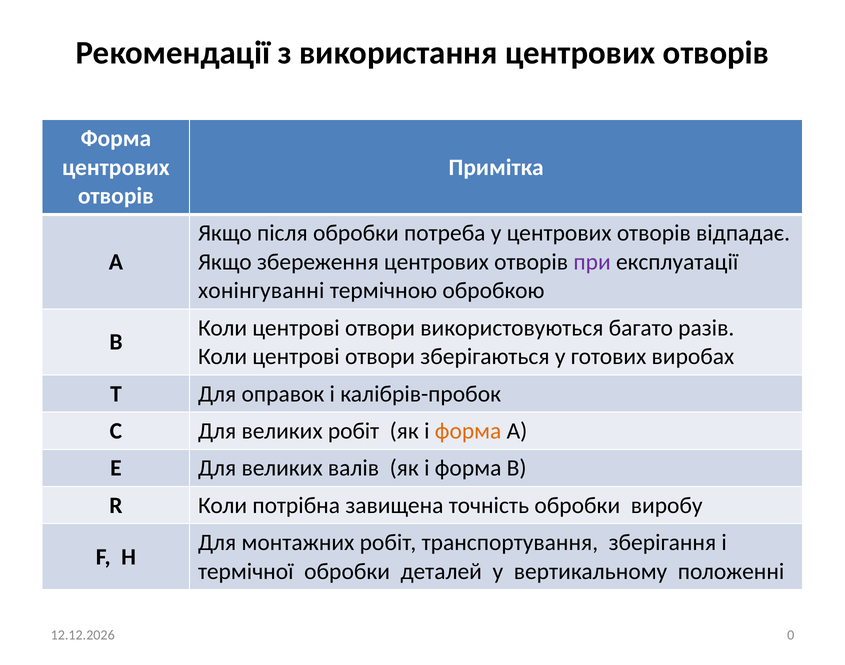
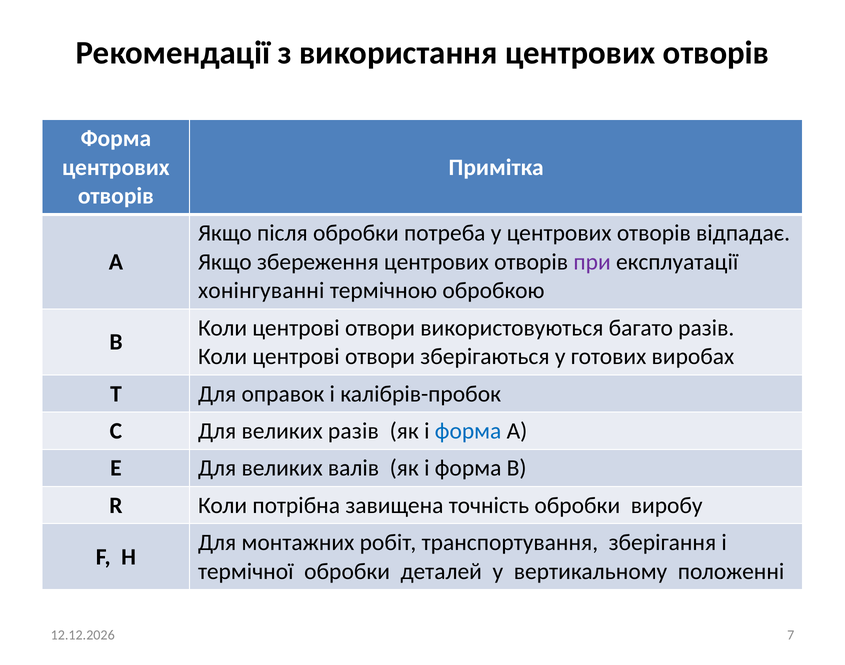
великих робіт: робіт -> разів
форма at (468, 431) colour: orange -> blue
0: 0 -> 7
